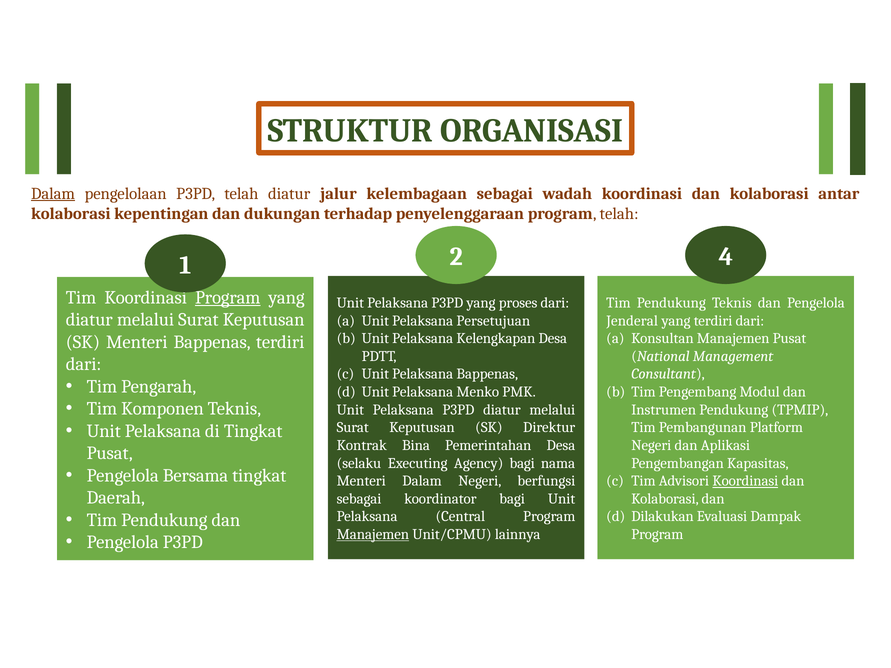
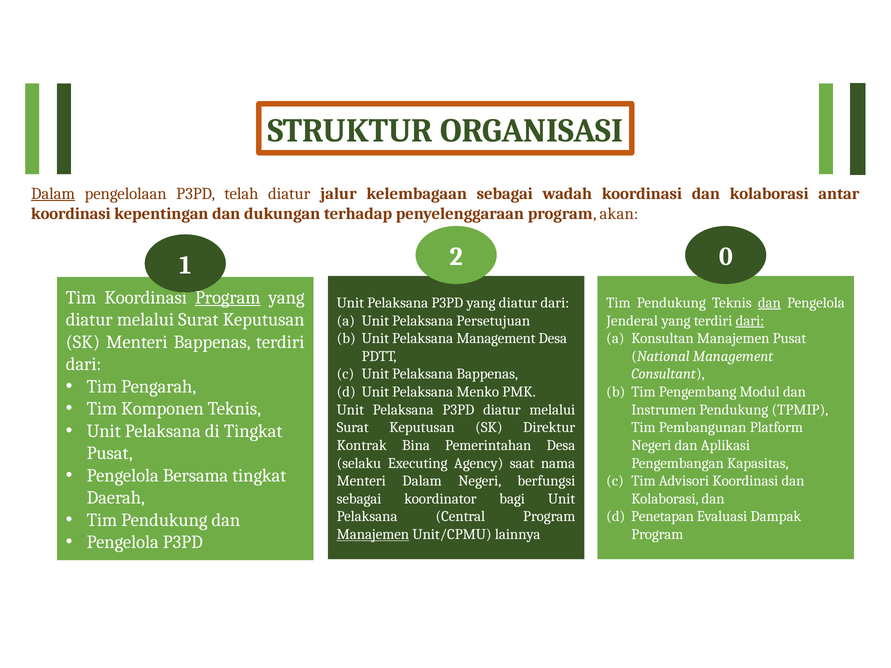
kolaborasi at (71, 214): kolaborasi -> koordinasi
program telah: telah -> akan
4: 4 -> 0
P3PD yang proses: proses -> diatur
dan at (769, 303) underline: none -> present
dari at (750, 321) underline: none -> present
Pelaksana Kelengkapan: Kelengkapan -> Management
Agency bagi: bagi -> saat
Koordinasi at (745, 481) underline: present -> none
Dilakukan: Dilakukan -> Penetapan
